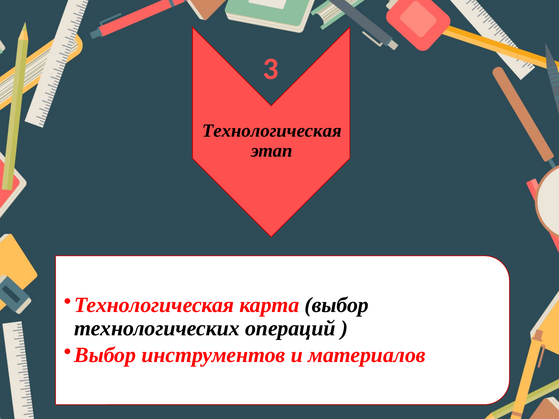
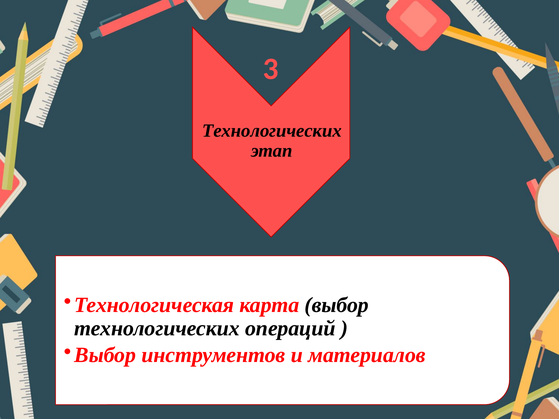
Технологическая at (272, 131): Технологическая -> Технологических
